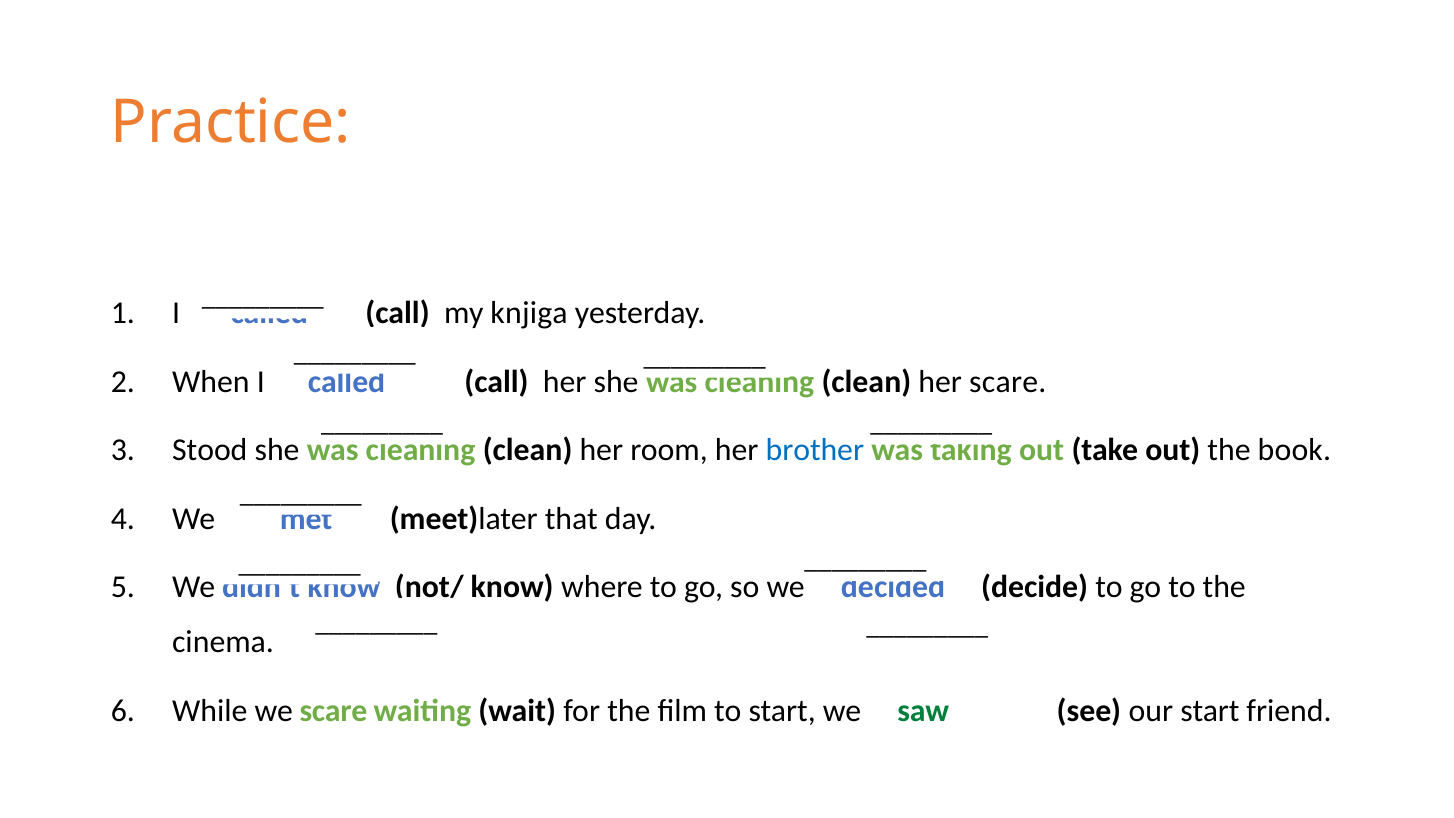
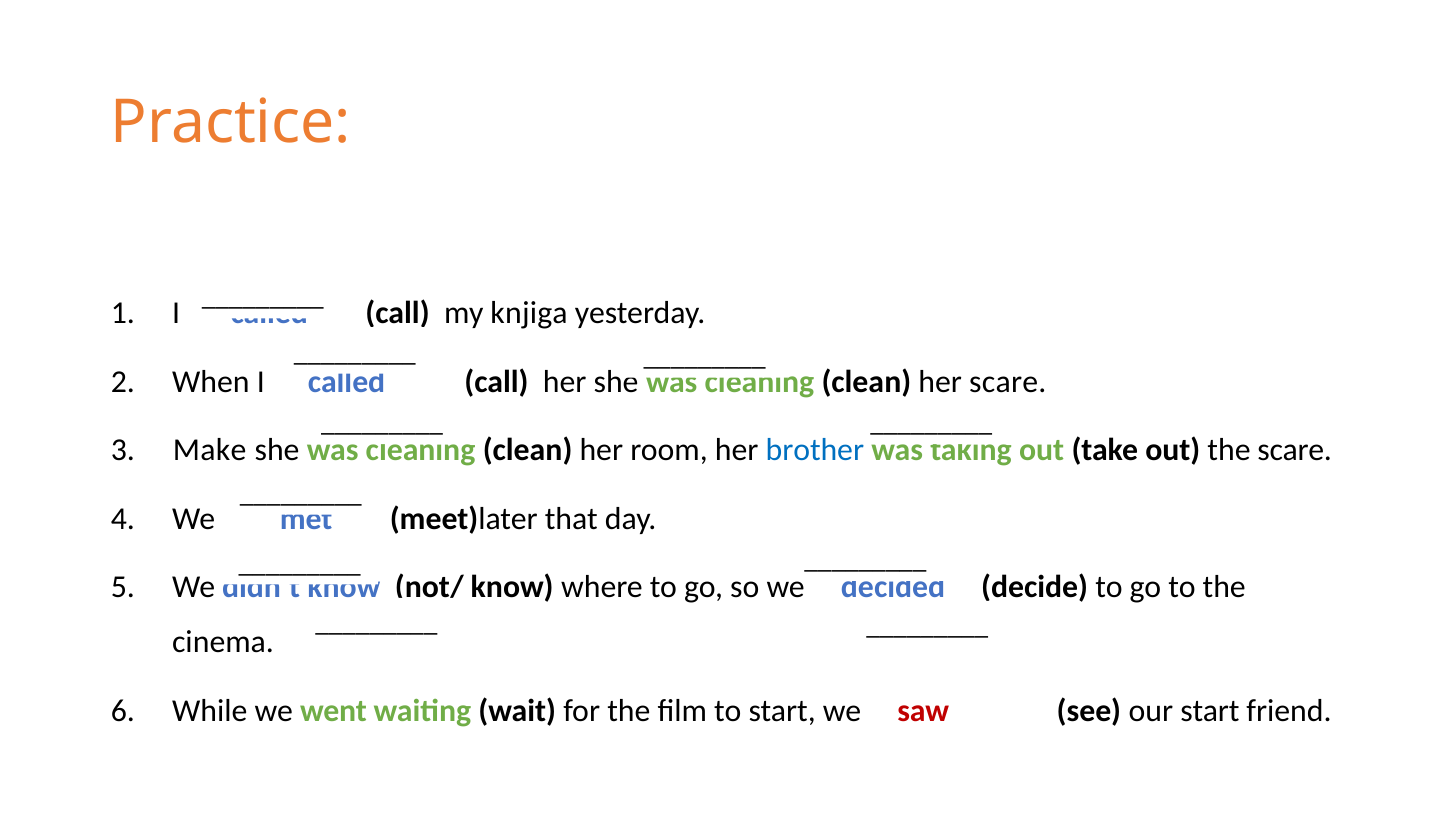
Stood: Stood -> Make
the book: book -> scare
we scare: scare -> went
saw colour: green -> red
